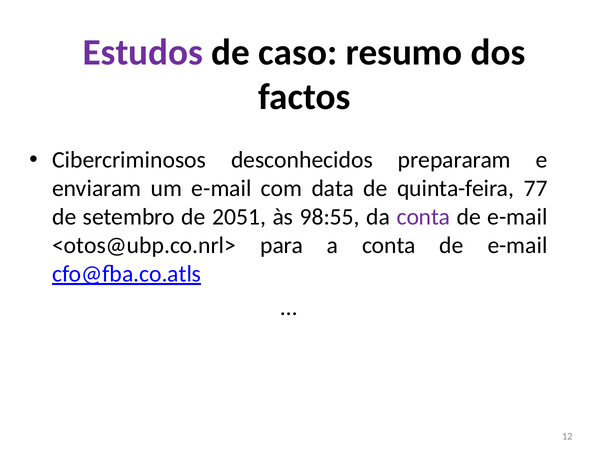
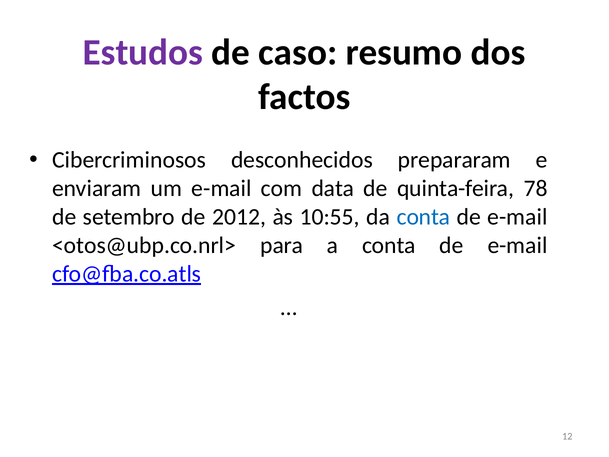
77: 77 -> 78
2051: 2051 -> 2012
98:55: 98:55 -> 10:55
conta at (423, 217) colour: purple -> blue
